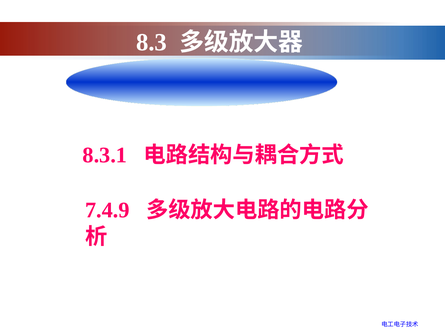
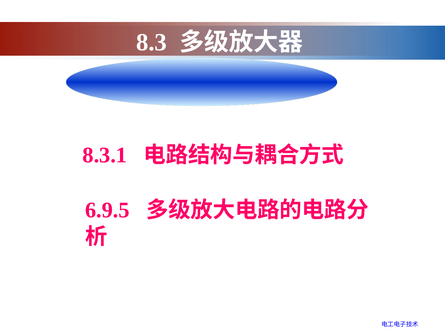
7.4.9: 7.4.9 -> 6.9.5
